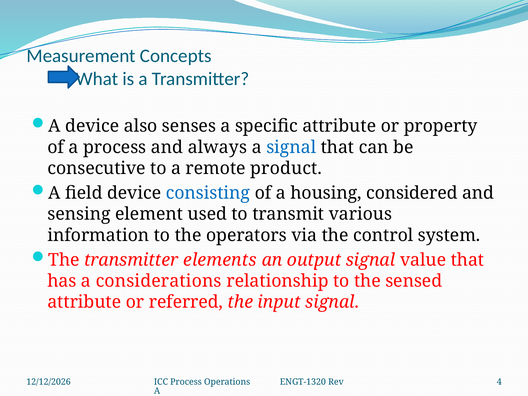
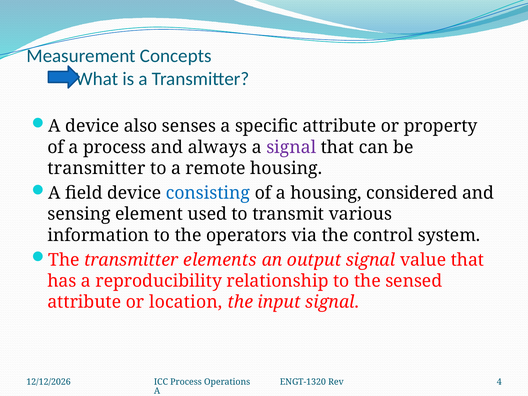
signal at (291, 147) colour: blue -> purple
consecutive at (97, 168): consecutive -> transmitter
remote product: product -> housing
considerations: considerations -> reproducibility
referred: referred -> location
